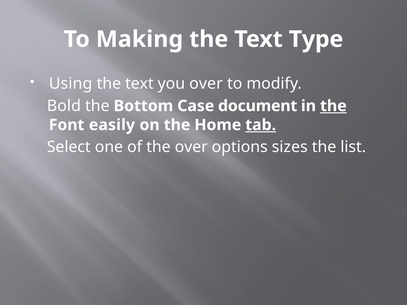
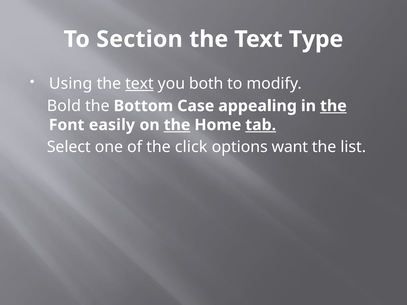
Making: Making -> Section
text at (139, 84) underline: none -> present
you over: over -> both
document: document -> appealing
the at (177, 125) underline: none -> present
the over: over -> click
sizes: sizes -> want
